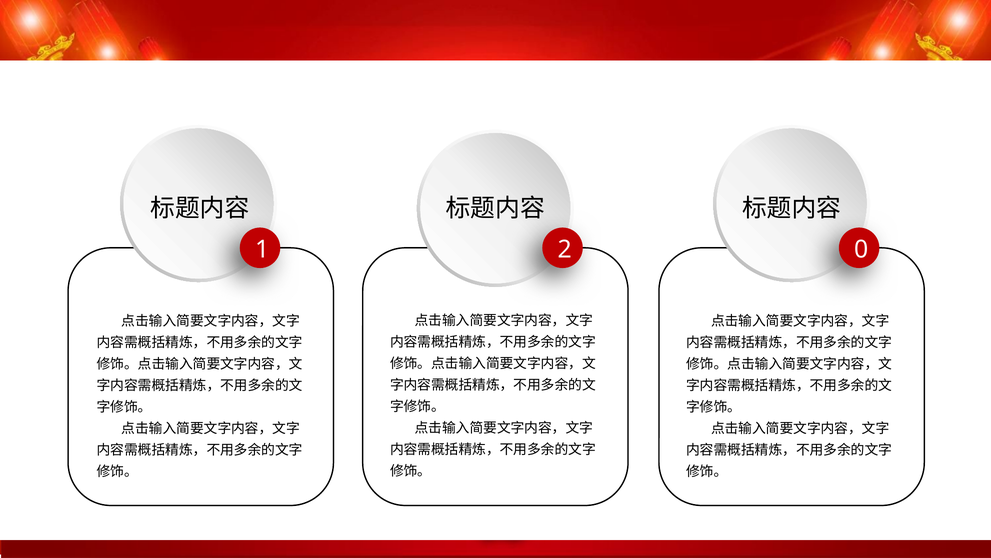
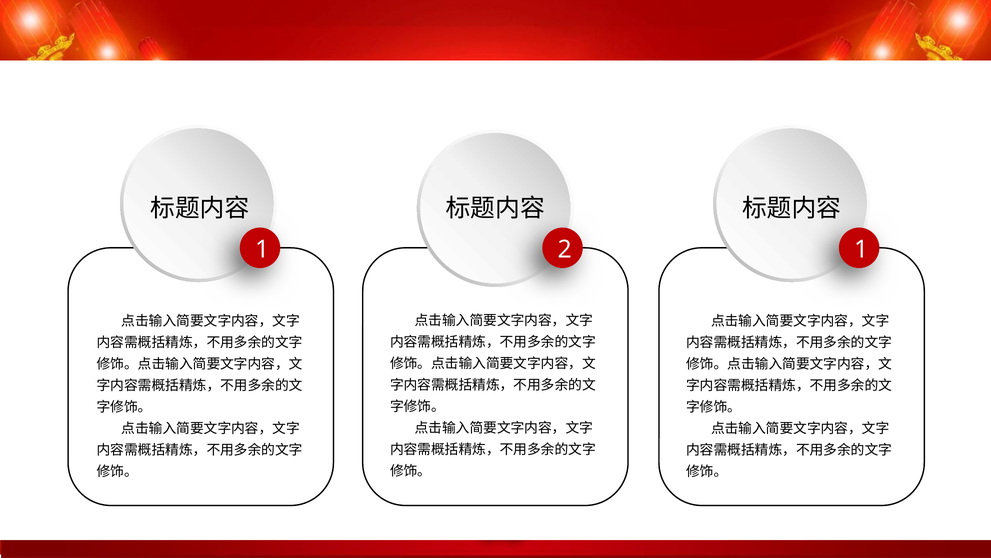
2 0: 0 -> 1
